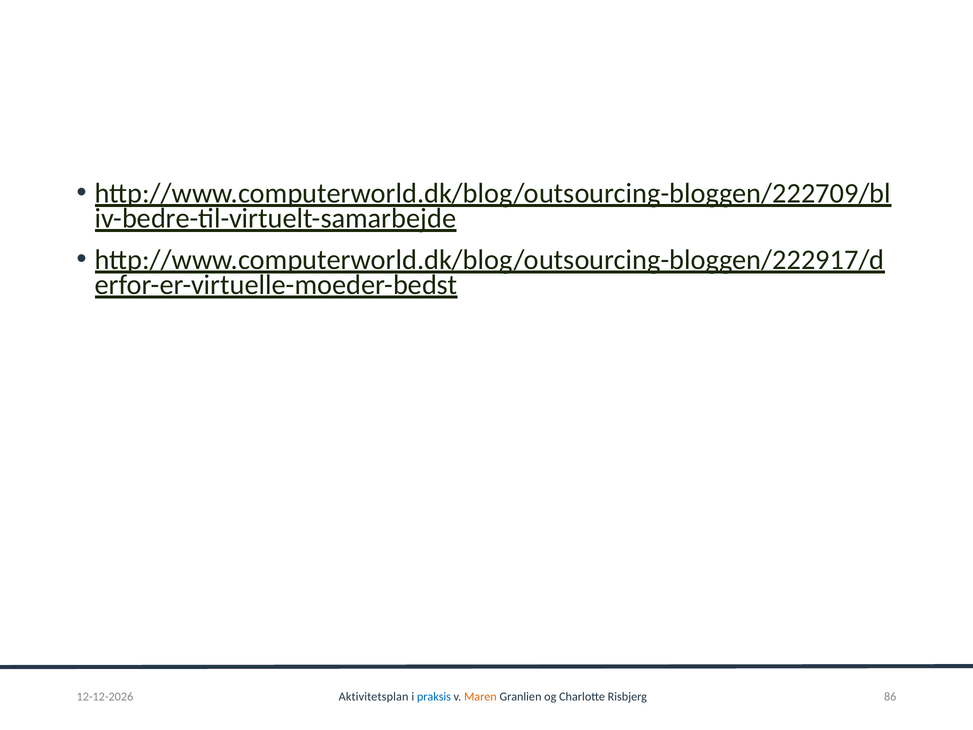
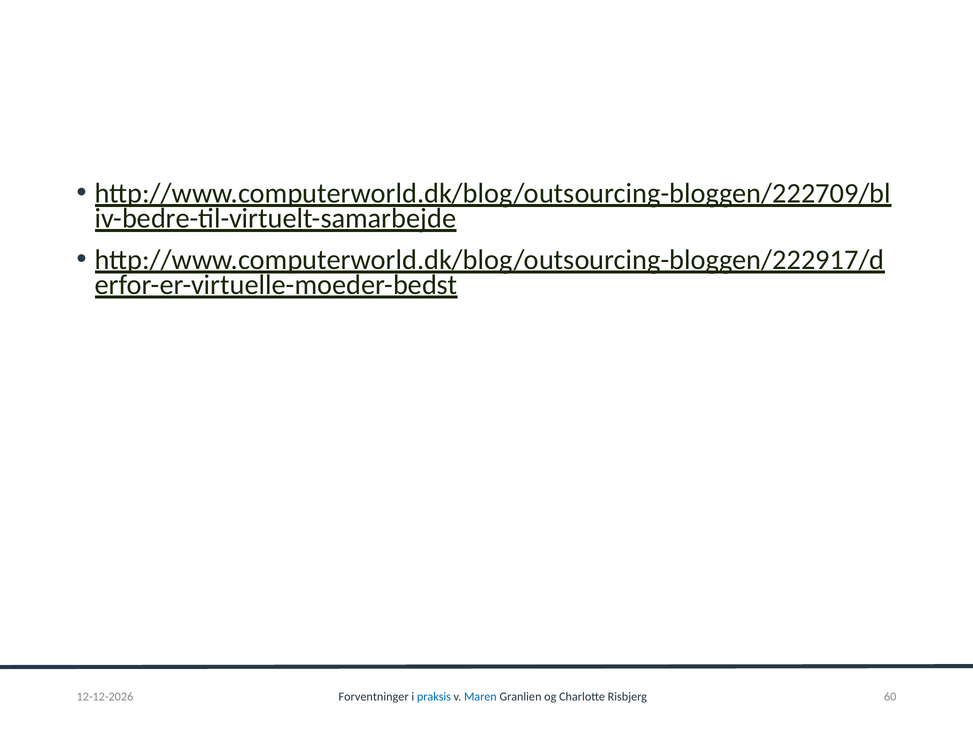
Aktivitetsplan: Aktivitetsplan -> Forventninger
Maren colour: orange -> blue
86: 86 -> 60
